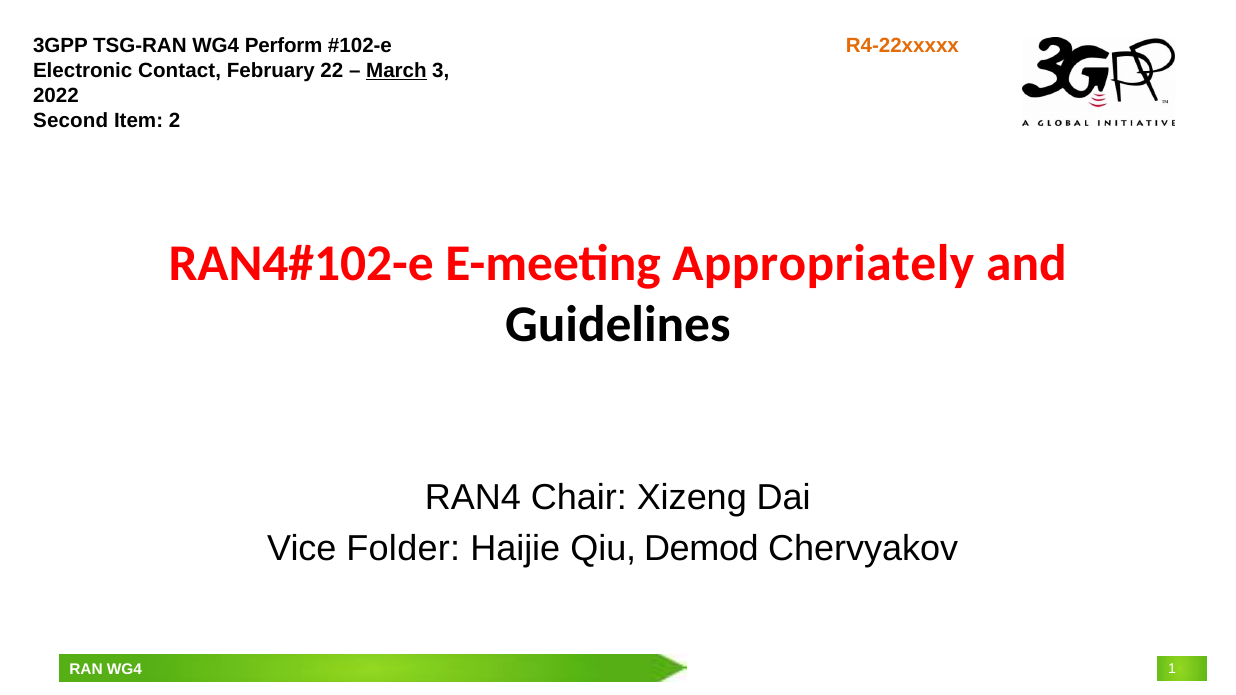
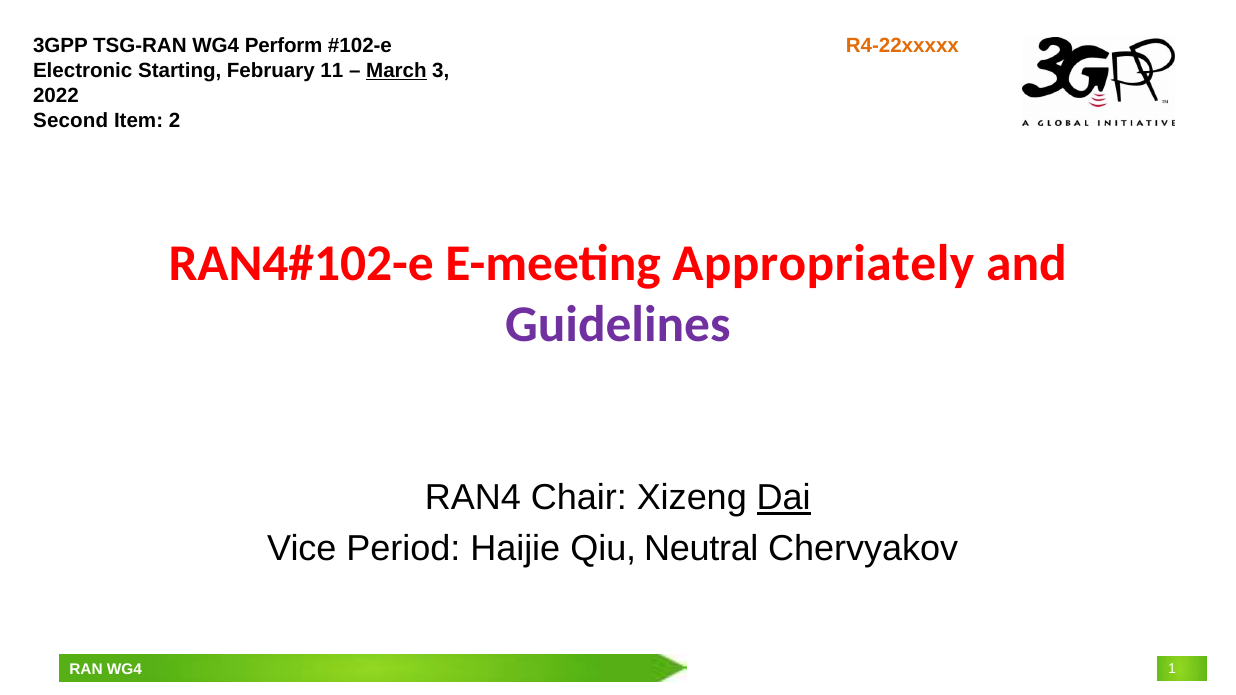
Contact: Contact -> Starting
22: 22 -> 11
Guidelines colour: black -> purple
Dai underline: none -> present
Folder: Folder -> Period
Demod: Demod -> Neutral
